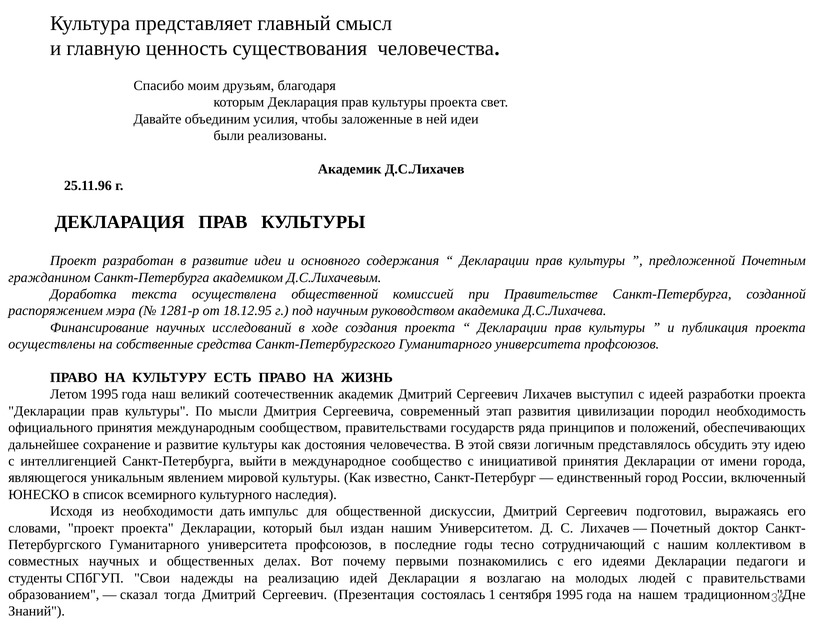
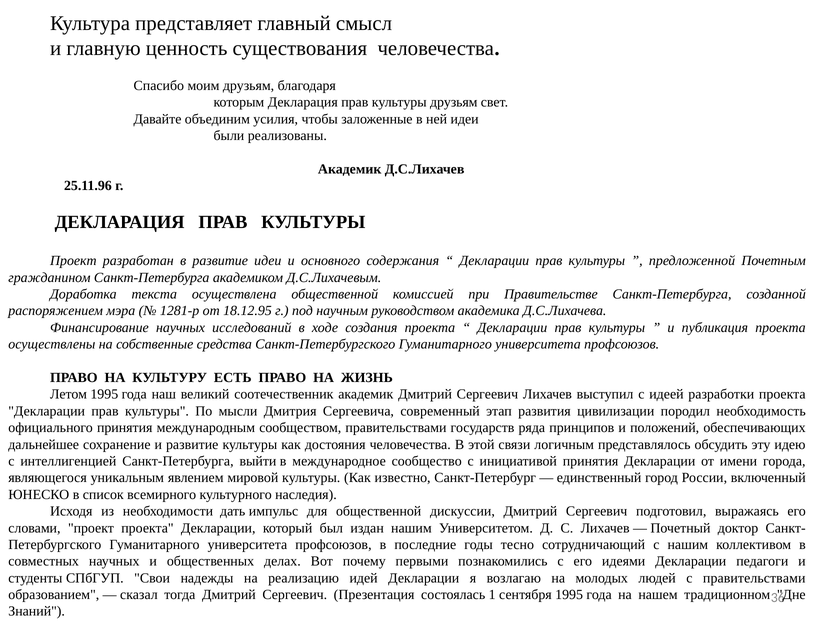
культуры проекта: проекта -> друзьям
